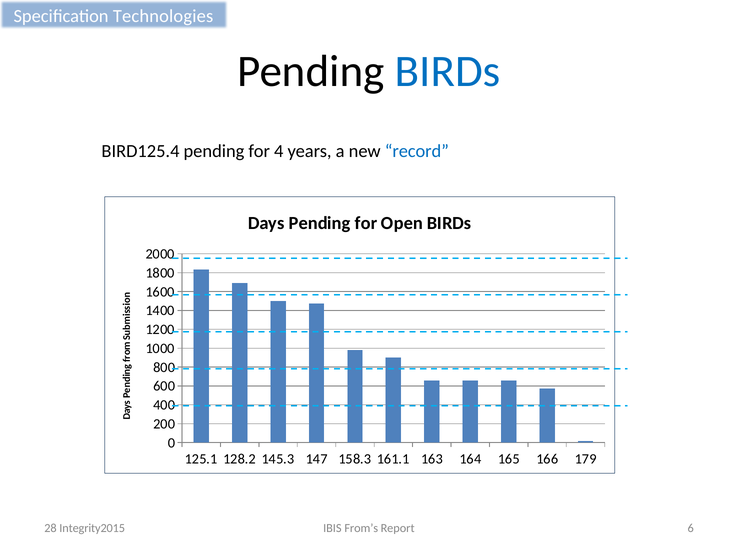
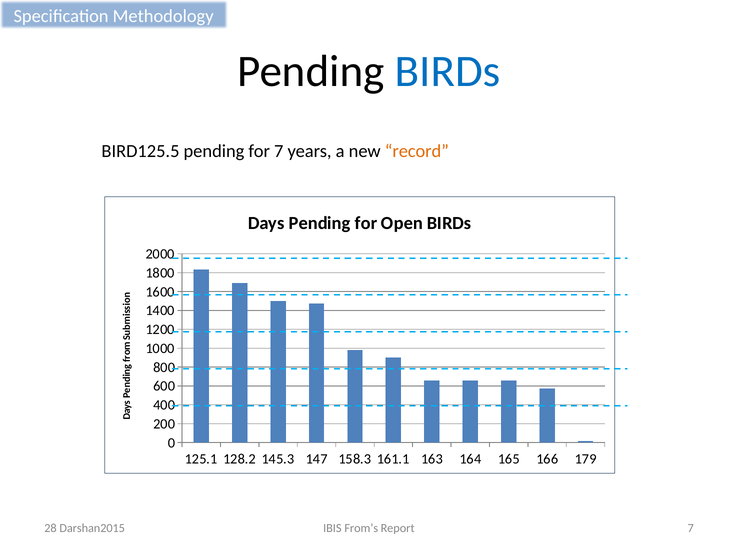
Technologies: Technologies -> Methodology
BIRD125.4: BIRD125.4 -> BIRD125.5
for 4: 4 -> 7
record colour: blue -> orange
Report 6: 6 -> 7
Integrity2015: Integrity2015 -> Darshan2015
